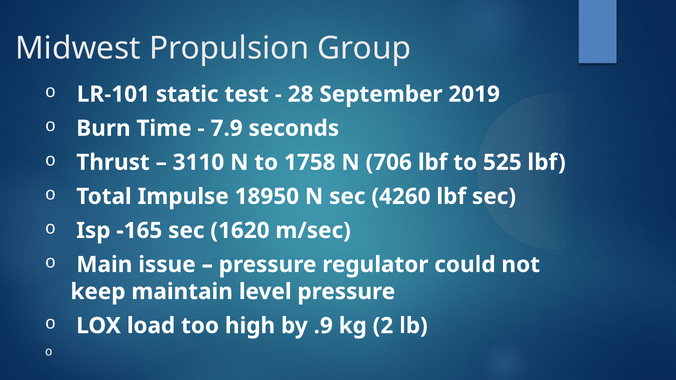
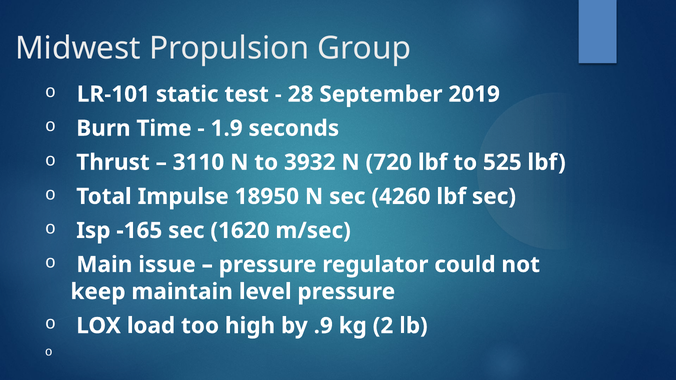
7.9: 7.9 -> 1.9
1758: 1758 -> 3932
706: 706 -> 720
